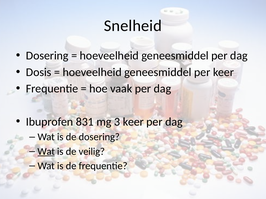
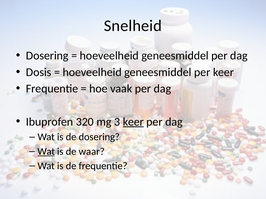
831: 831 -> 320
keer at (133, 122) underline: none -> present
veilig: veilig -> waar
